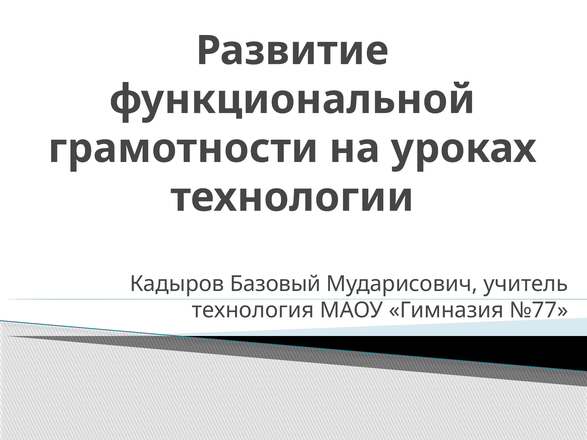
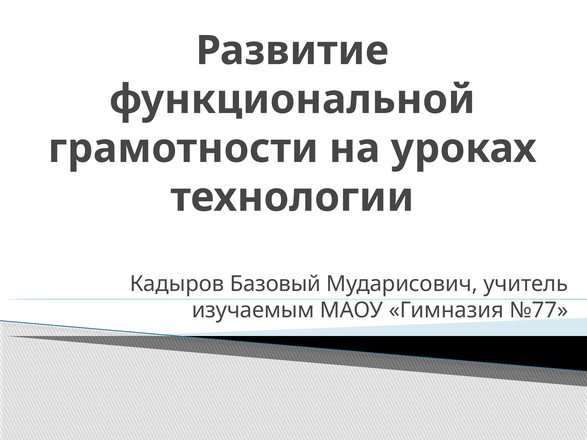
технология: технология -> изучаемым
